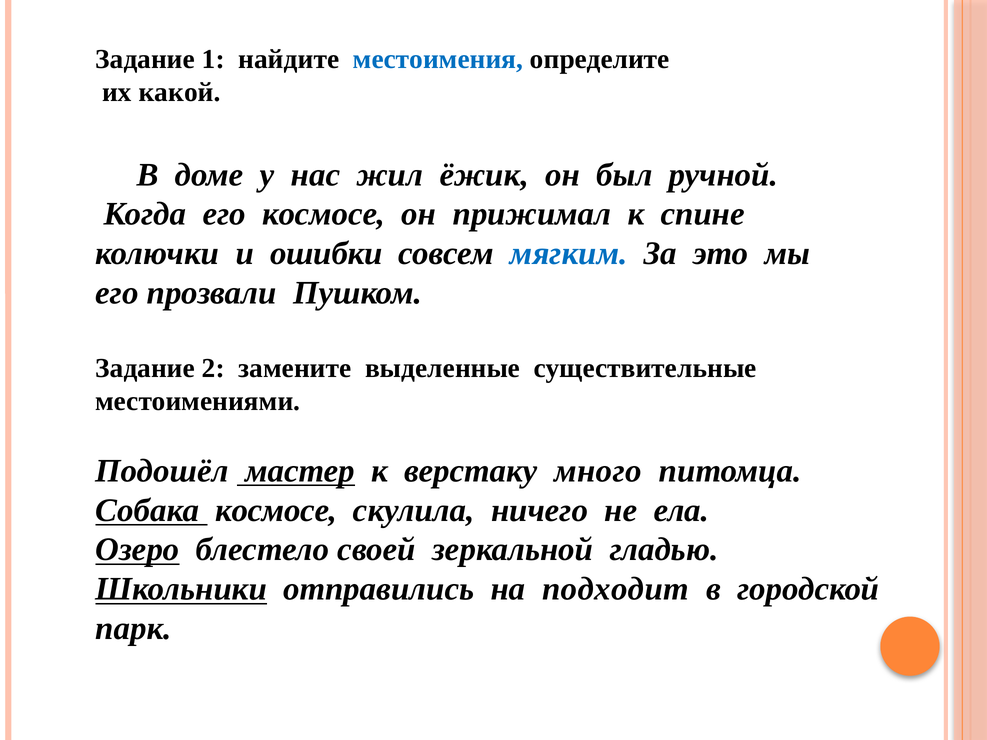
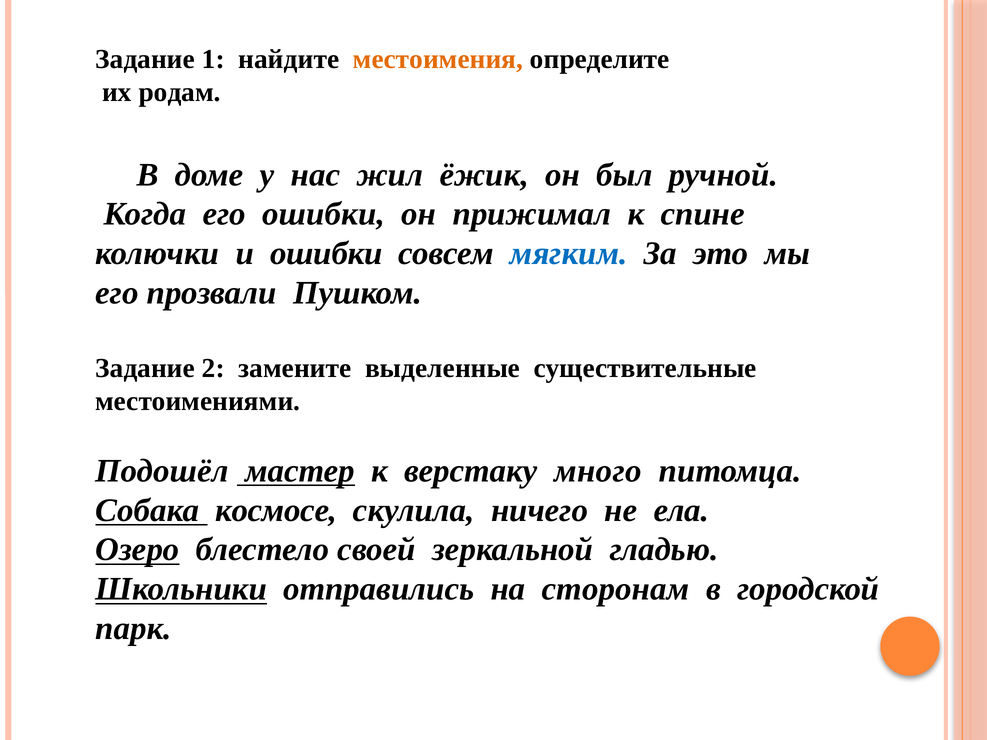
местоимения colour: blue -> orange
какой: какой -> родам
его космосе: космосе -> ошибки
подходит: подходит -> сторонам
